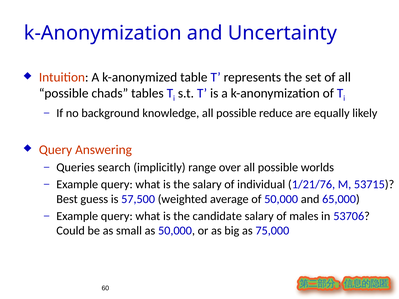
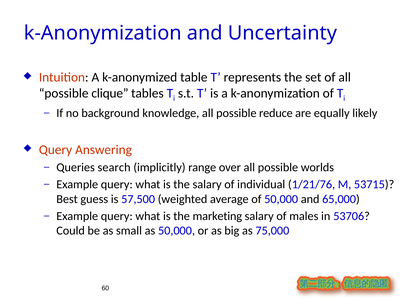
chads: chads -> clique
candidate: candidate -> marketing
